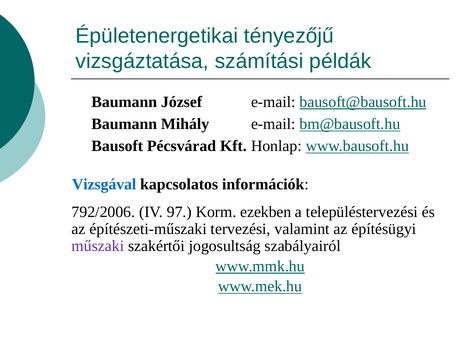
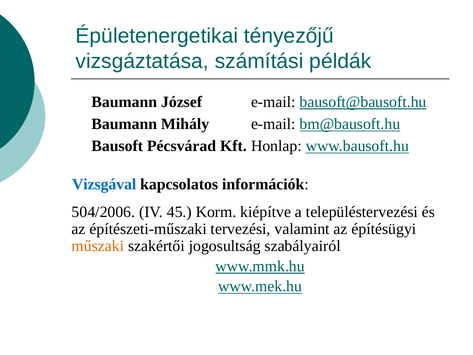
792/2006: 792/2006 -> 504/2006
97: 97 -> 45
ezekben: ezekben -> kiépítve
műszaki colour: purple -> orange
